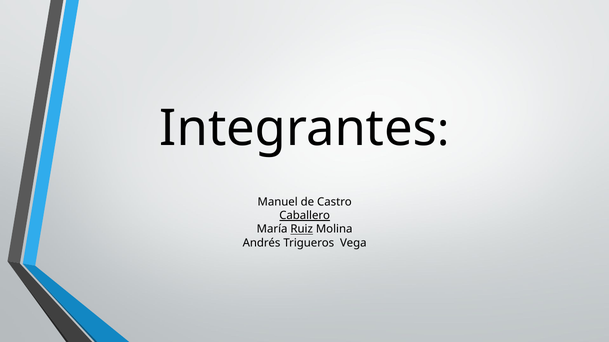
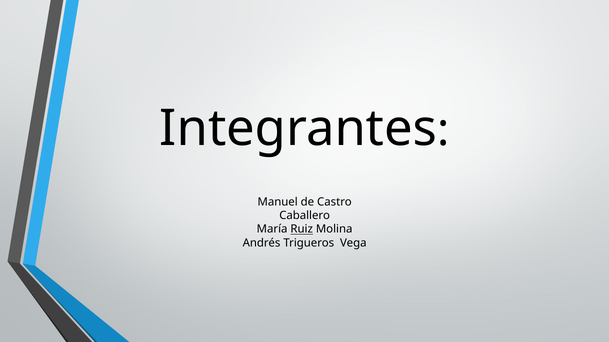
Caballero underline: present -> none
